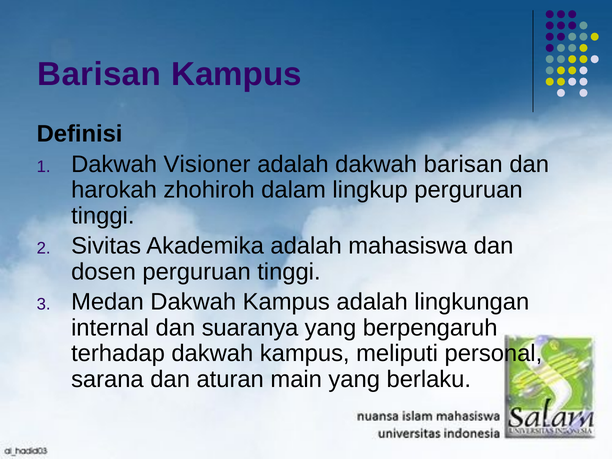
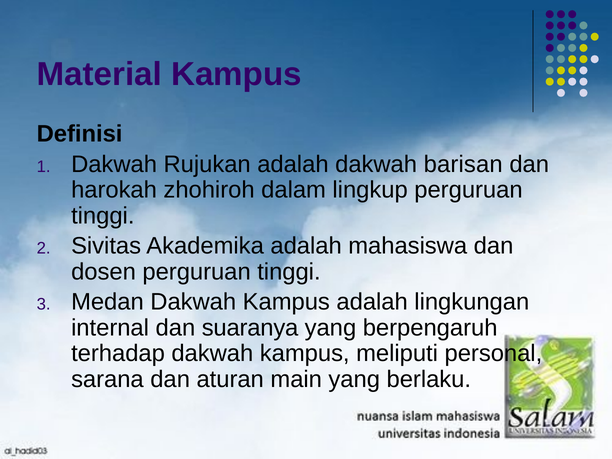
Barisan at (99, 74): Barisan -> Material
Visioner: Visioner -> Rujukan
